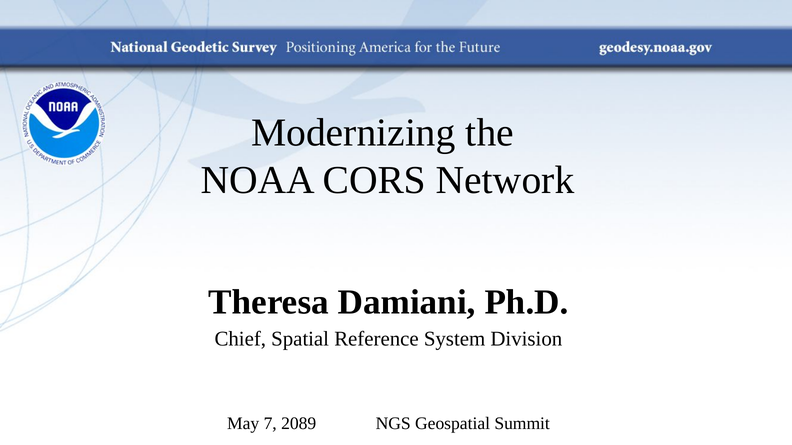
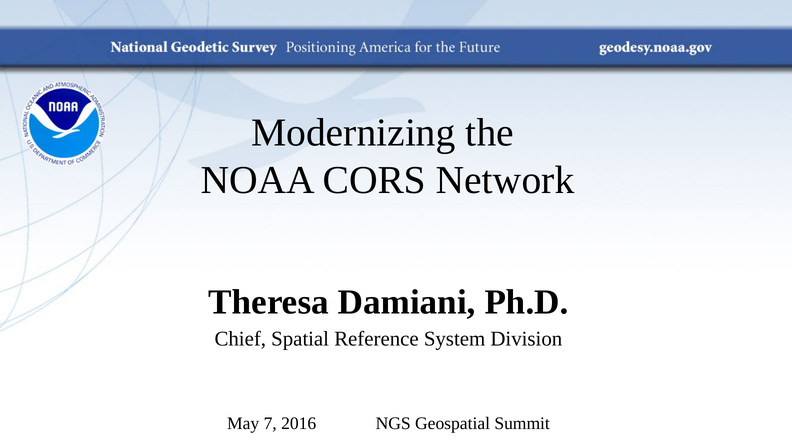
2089: 2089 -> 2016
